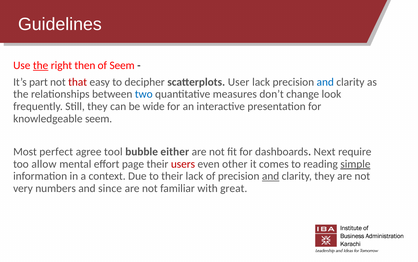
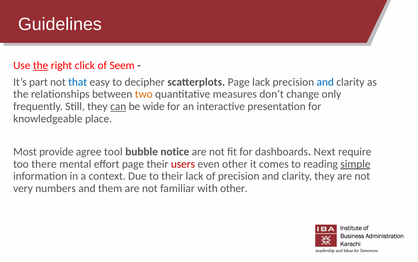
then: then -> click
that colour: red -> blue
scatterplots User: User -> Page
two colour: blue -> orange
look: look -> only
can underline: none -> present
knowledgeable seem: seem -> place
perfect: perfect -> provide
either: either -> notice
allow: allow -> there
and at (271, 176) underline: present -> none
since: since -> them
with great: great -> other
